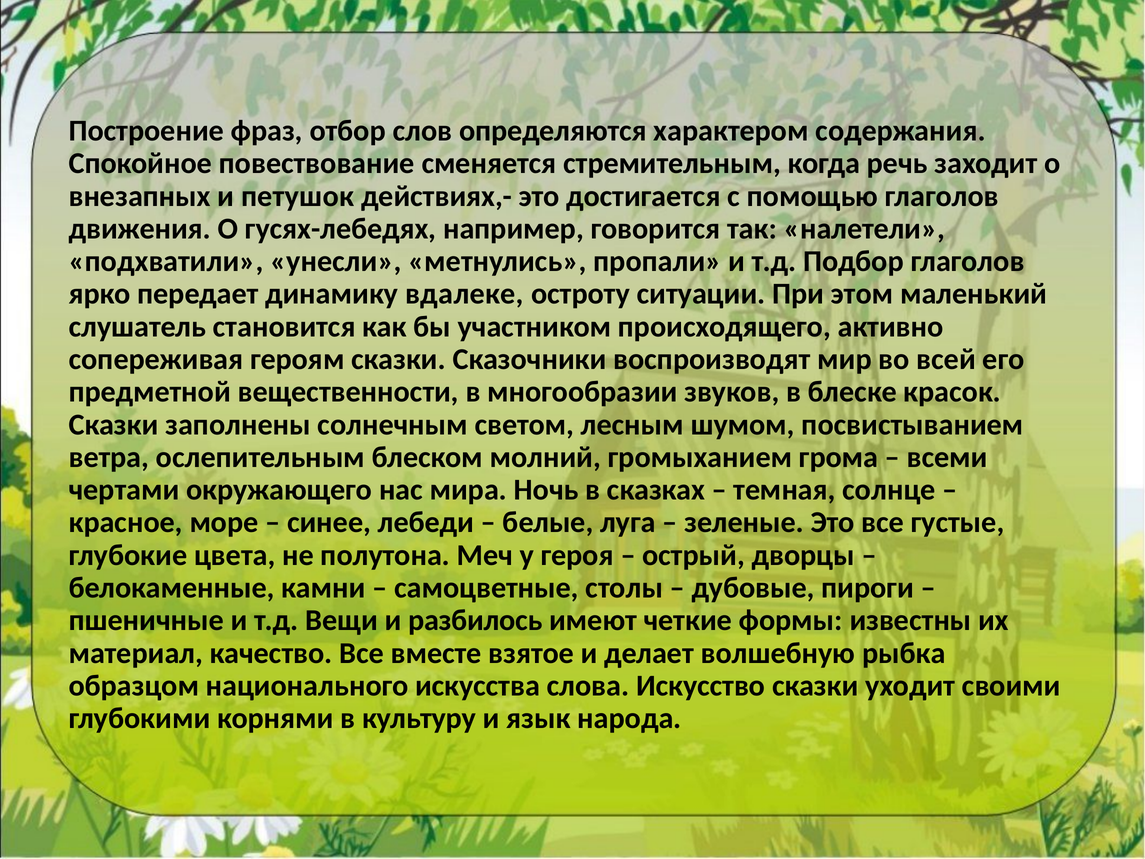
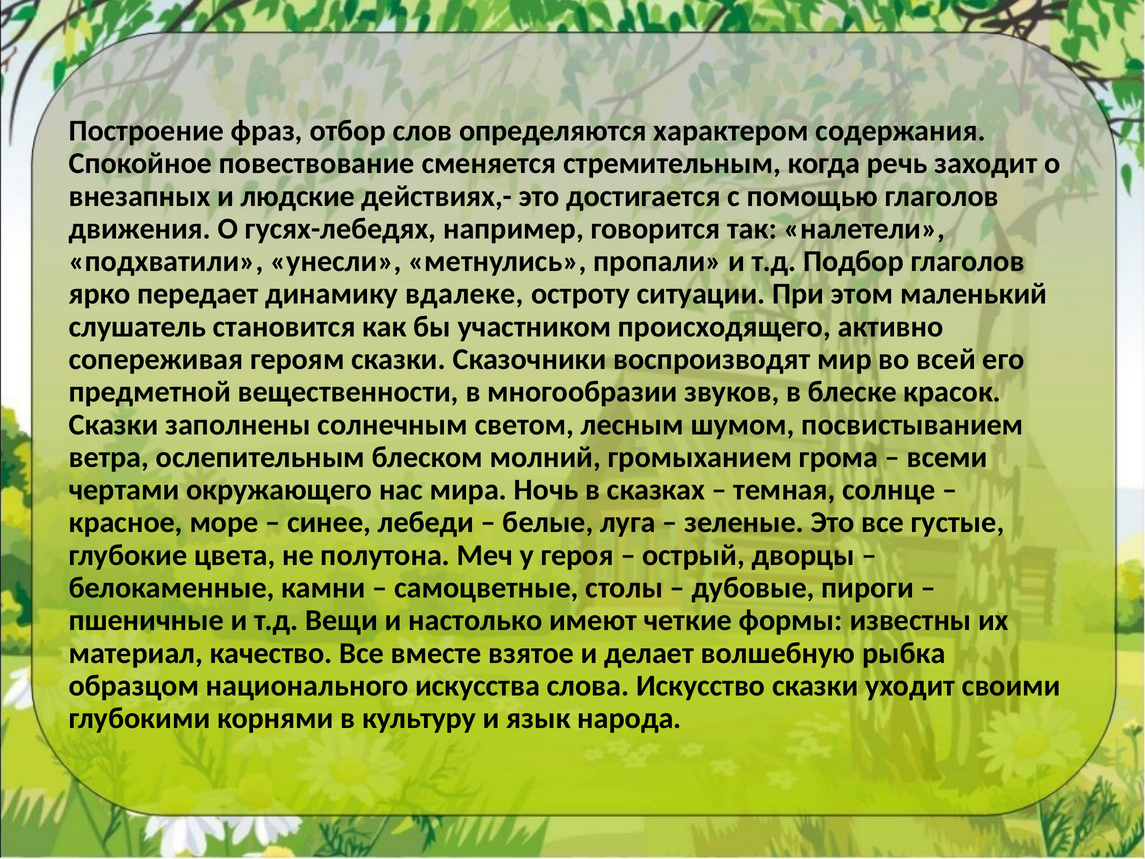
петушок: петушок -> людские
разбилось: разбилось -> настолько
